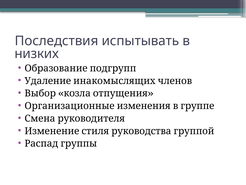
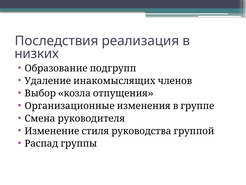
испытывать: испытывать -> реализация
